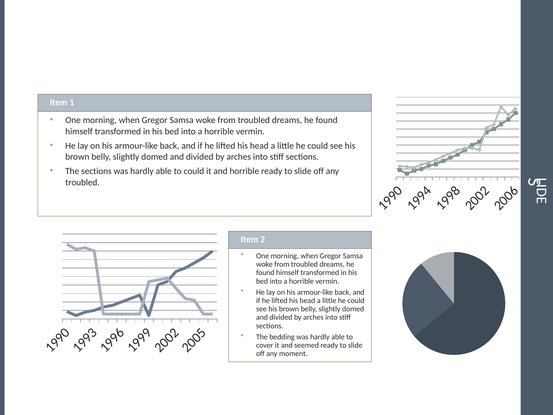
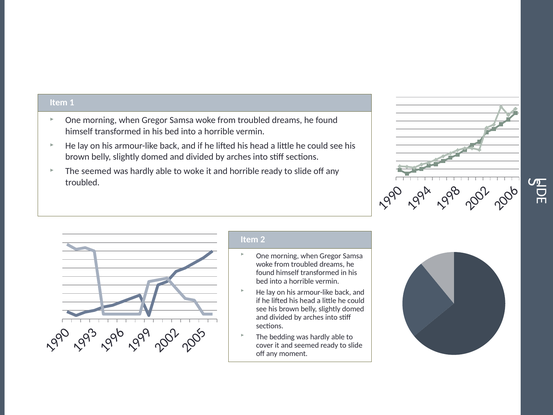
The sections: sections -> seemed
to could: could -> woke
